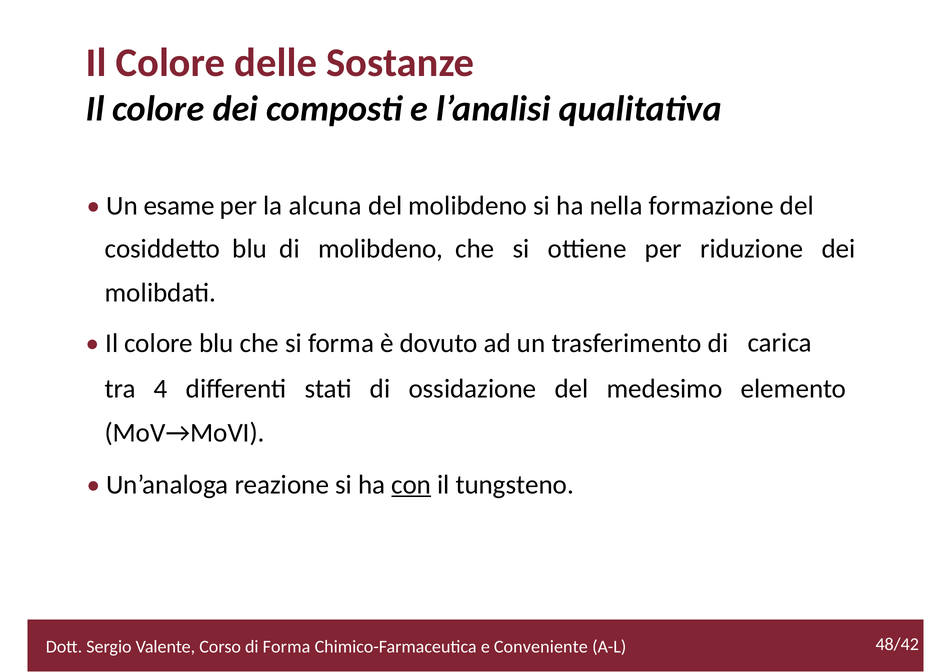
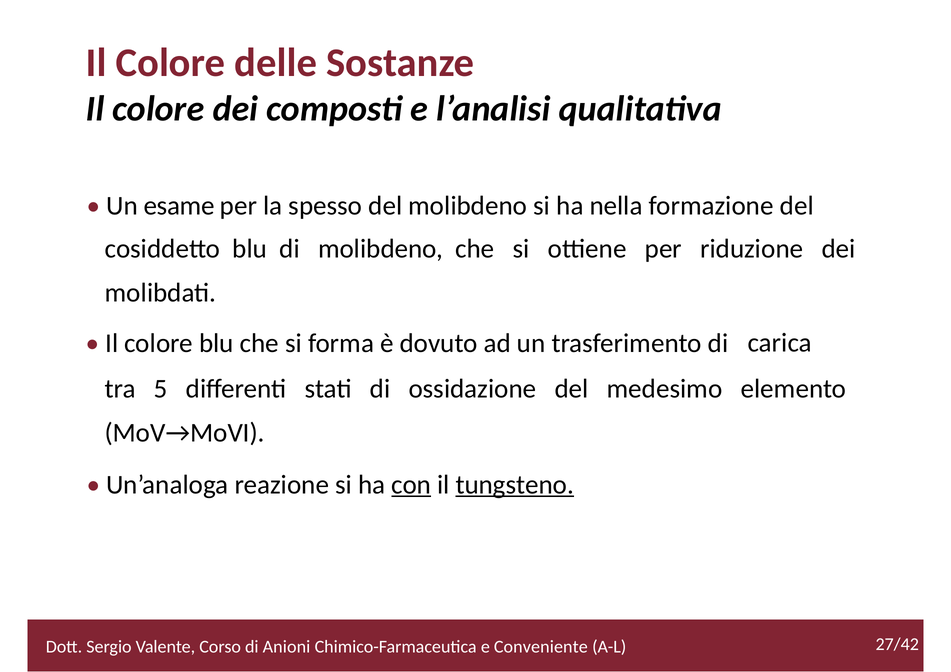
alcuna: alcuna -> spesso
4: 4 -> 5
tungsteno underline: none -> present
48/42: 48/42 -> 27/42
di Forma: Forma -> Anioni
